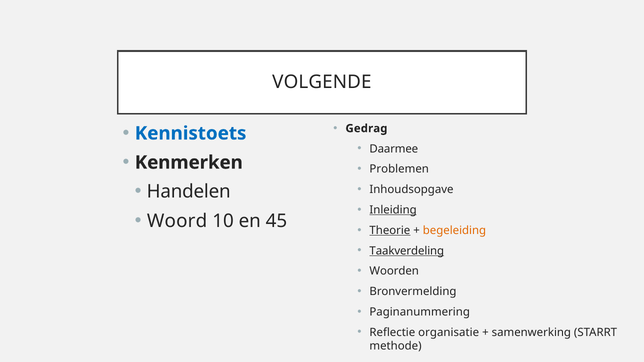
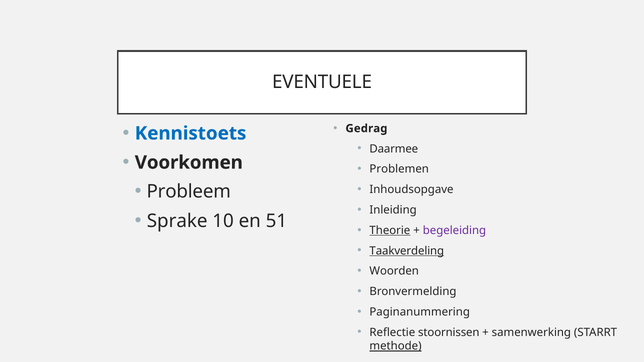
VOLGENDE: VOLGENDE -> EVENTUELE
Kenmerken: Kenmerken -> Voorkomen
Handelen: Handelen -> Probleem
Inleiding underline: present -> none
Woord: Woord -> Sprake
45: 45 -> 51
begeleiding colour: orange -> purple
organisatie: organisatie -> stoornissen
methode underline: none -> present
